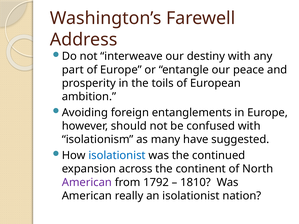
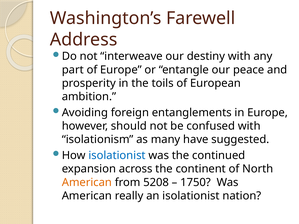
American at (87, 183) colour: purple -> orange
1792: 1792 -> 5208
1810: 1810 -> 1750
